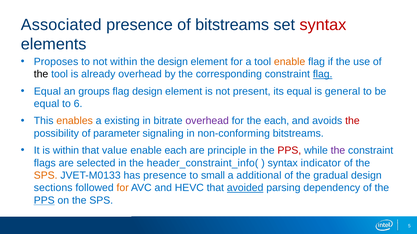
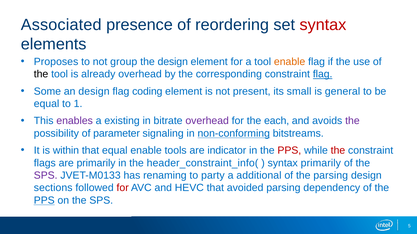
of bitstreams: bitstreams -> reordering
not within: within -> group
Equal at (47, 92): Equal -> Some
an groups: groups -> design
flag design: design -> coding
its equal: equal -> small
6: 6 -> 1
enables colour: orange -> purple
the at (352, 121) colour: red -> purple
non-conforming underline: none -> present
that value: value -> equal
enable each: each -> tools
principle: principle -> indicator
the at (338, 151) colour: purple -> red
are selected: selected -> primarily
syntax indicator: indicator -> primarily
SPS at (46, 176) colour: orange -> purple
has presence: presence -> renaming
small: small -> party
the gradual: gradual -> parsing
for at (123, 188) colour: orange -> red
avoided underline: present -> none
